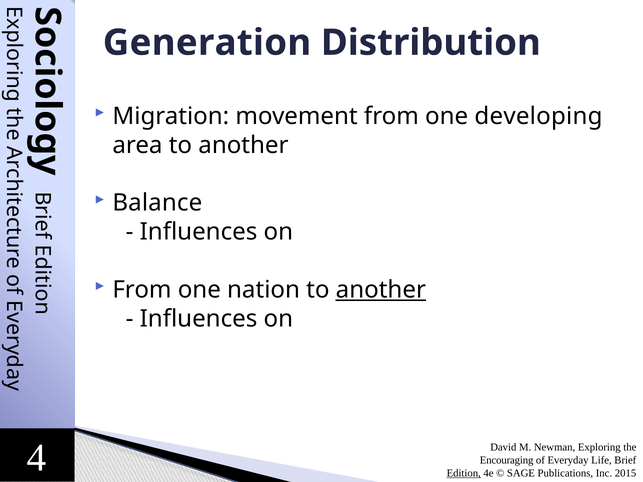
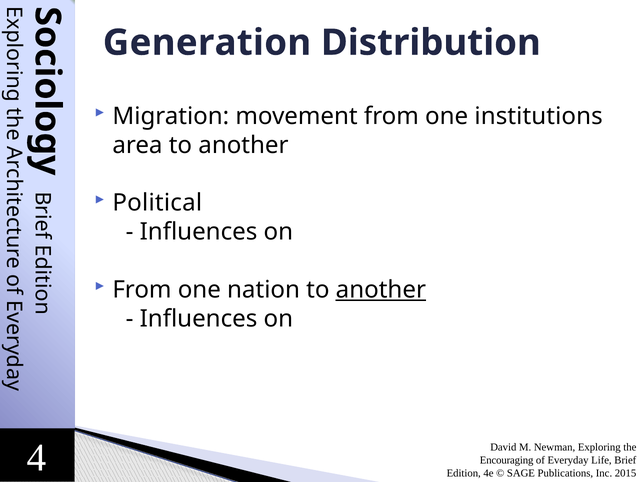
developing: developing -> institutions
Balance: Balance -> Political
Edition underline: present -> none
